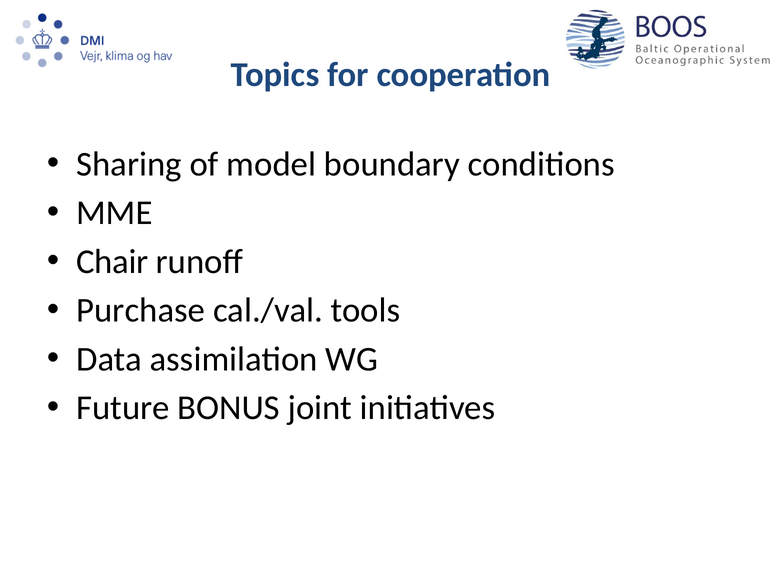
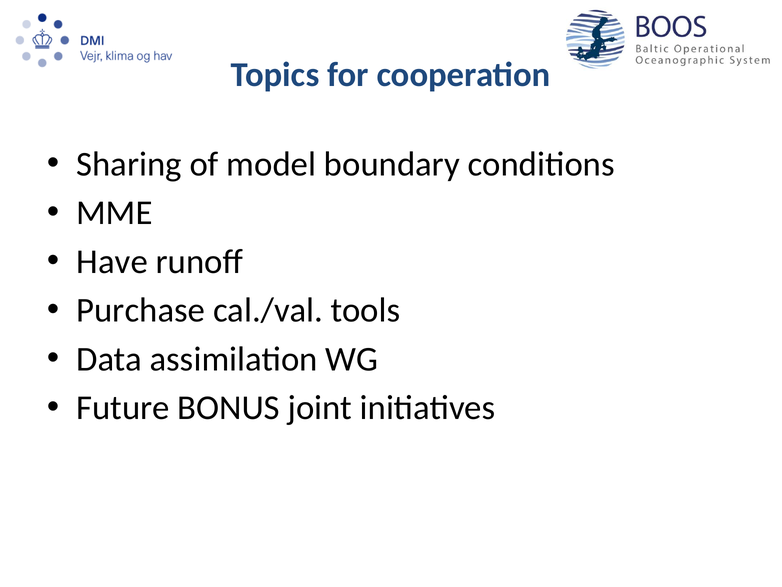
Chair: Chair -> Have
